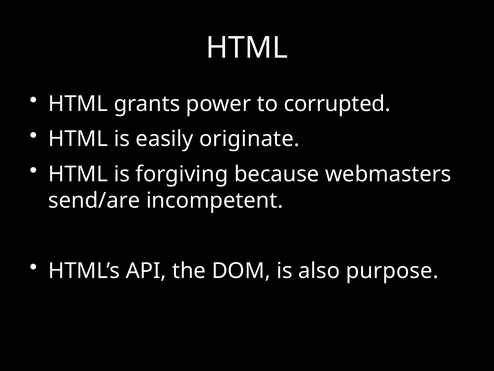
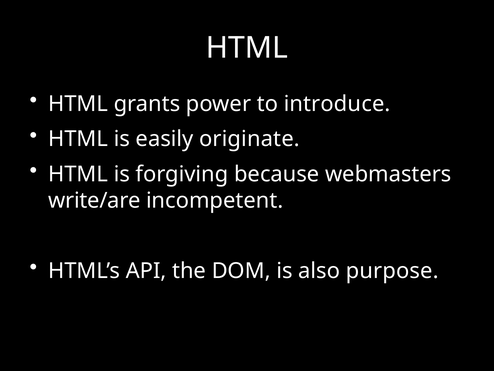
corrupted: corrupted -> introduce
send/are: send/are -> write/are
